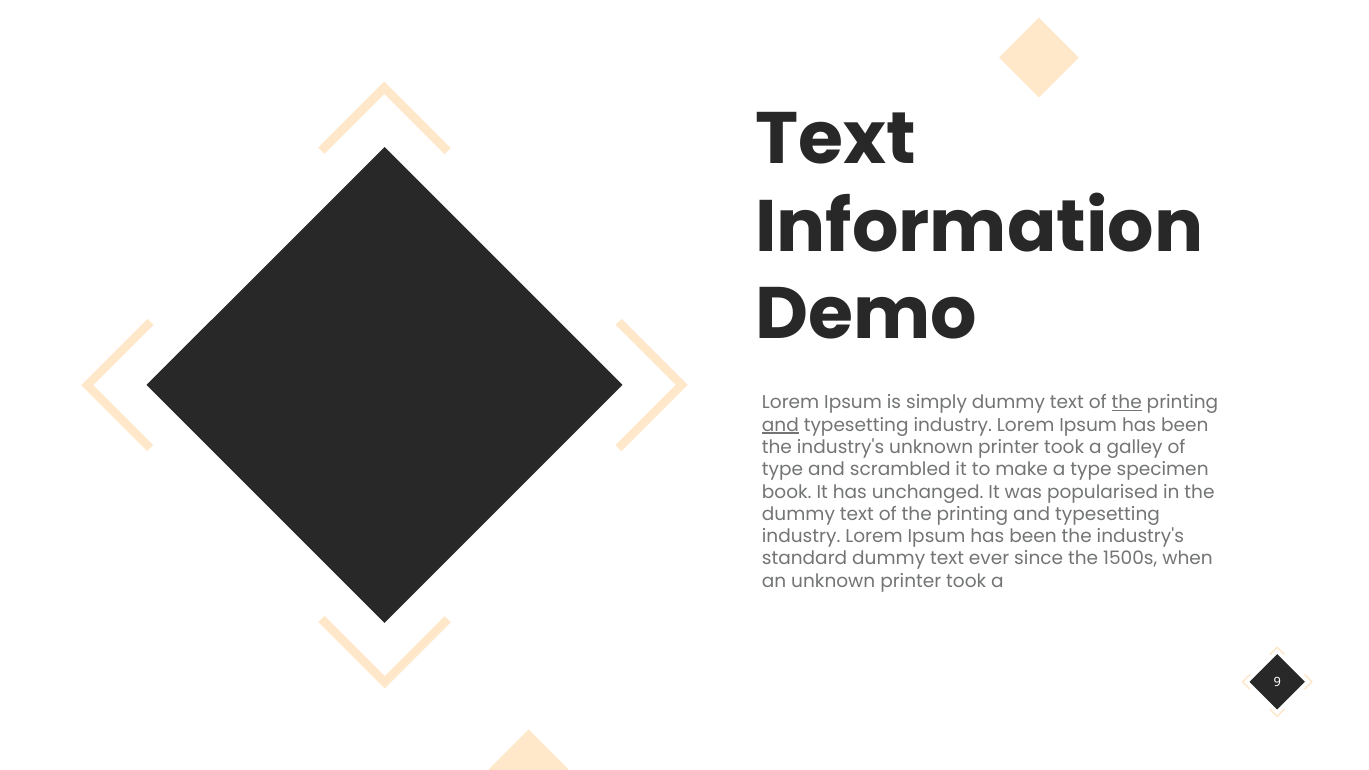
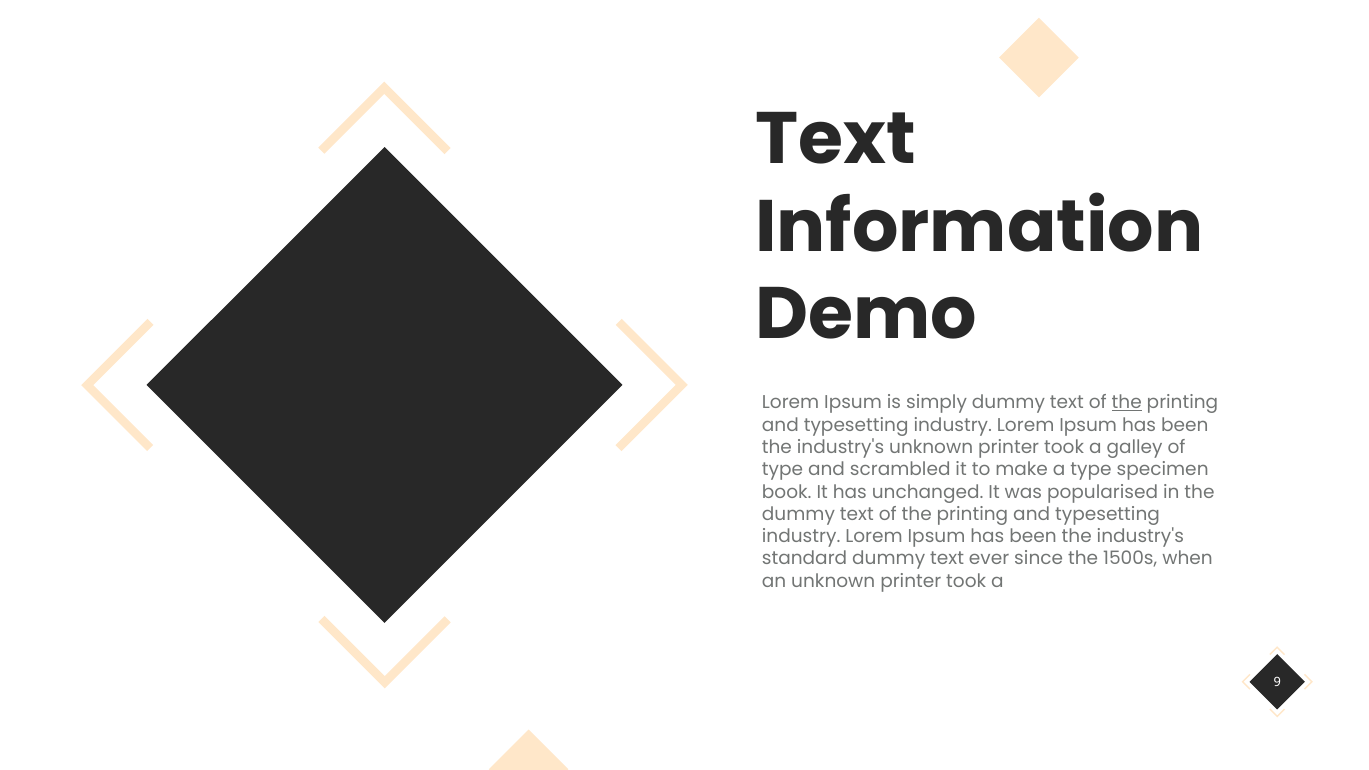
and at (780, 425) underline: present -> none
